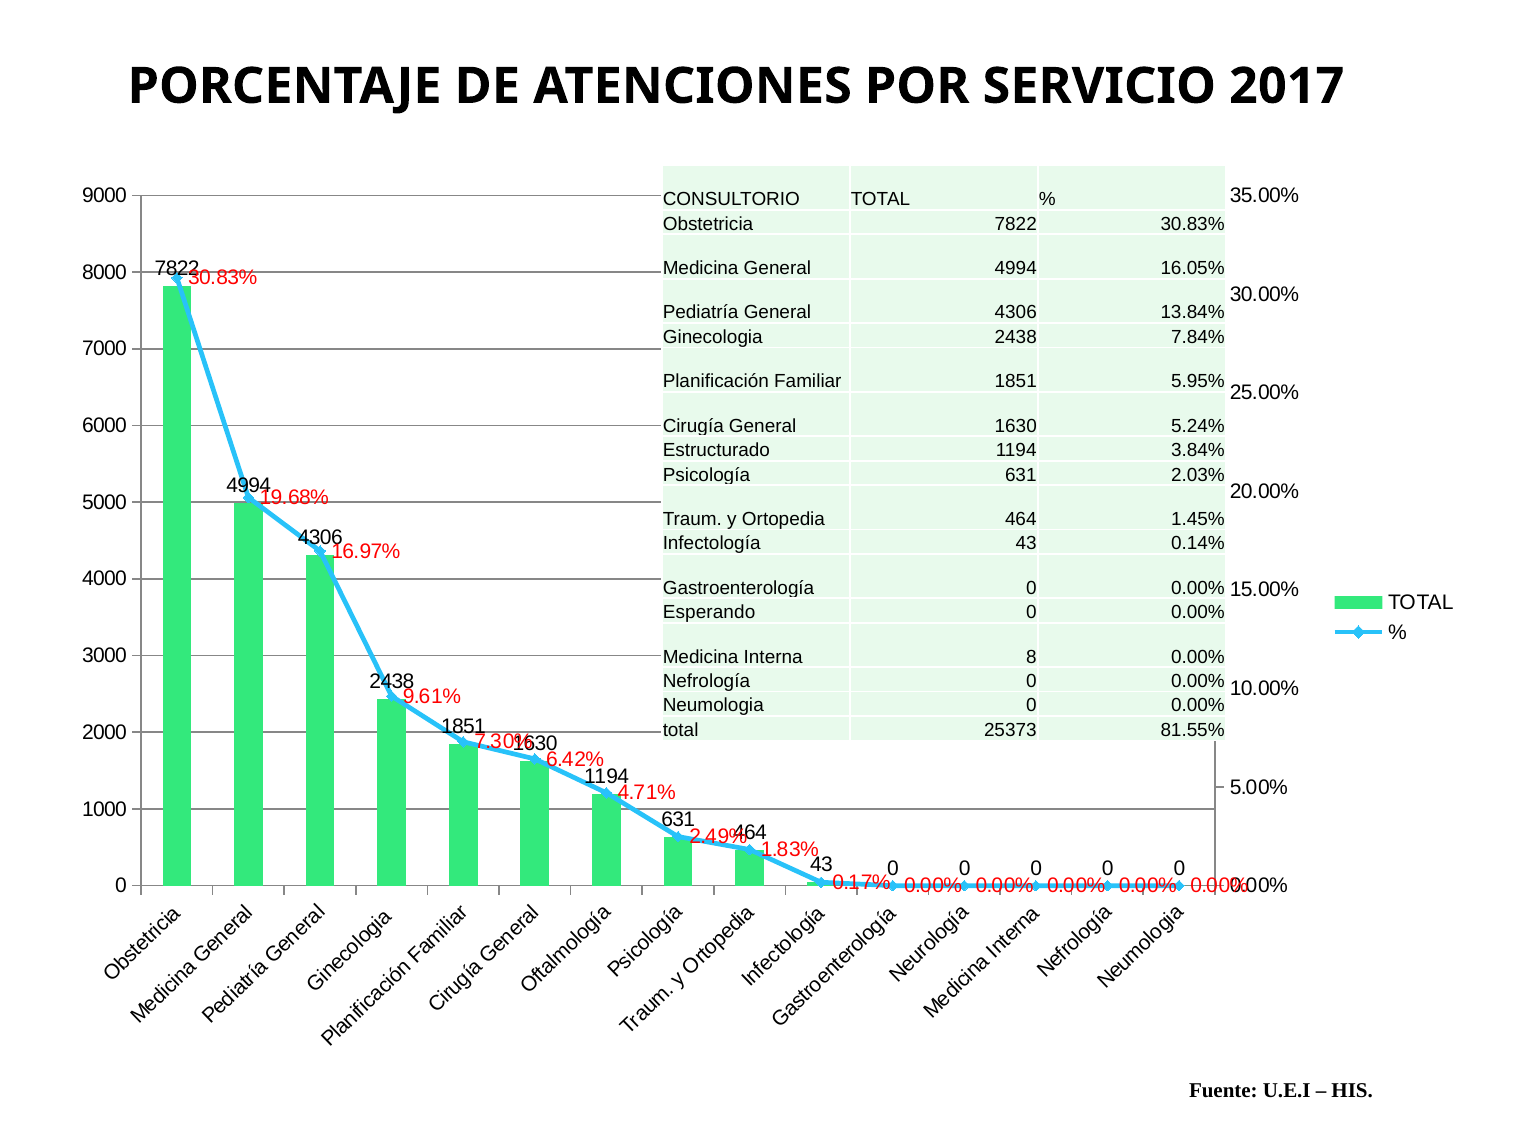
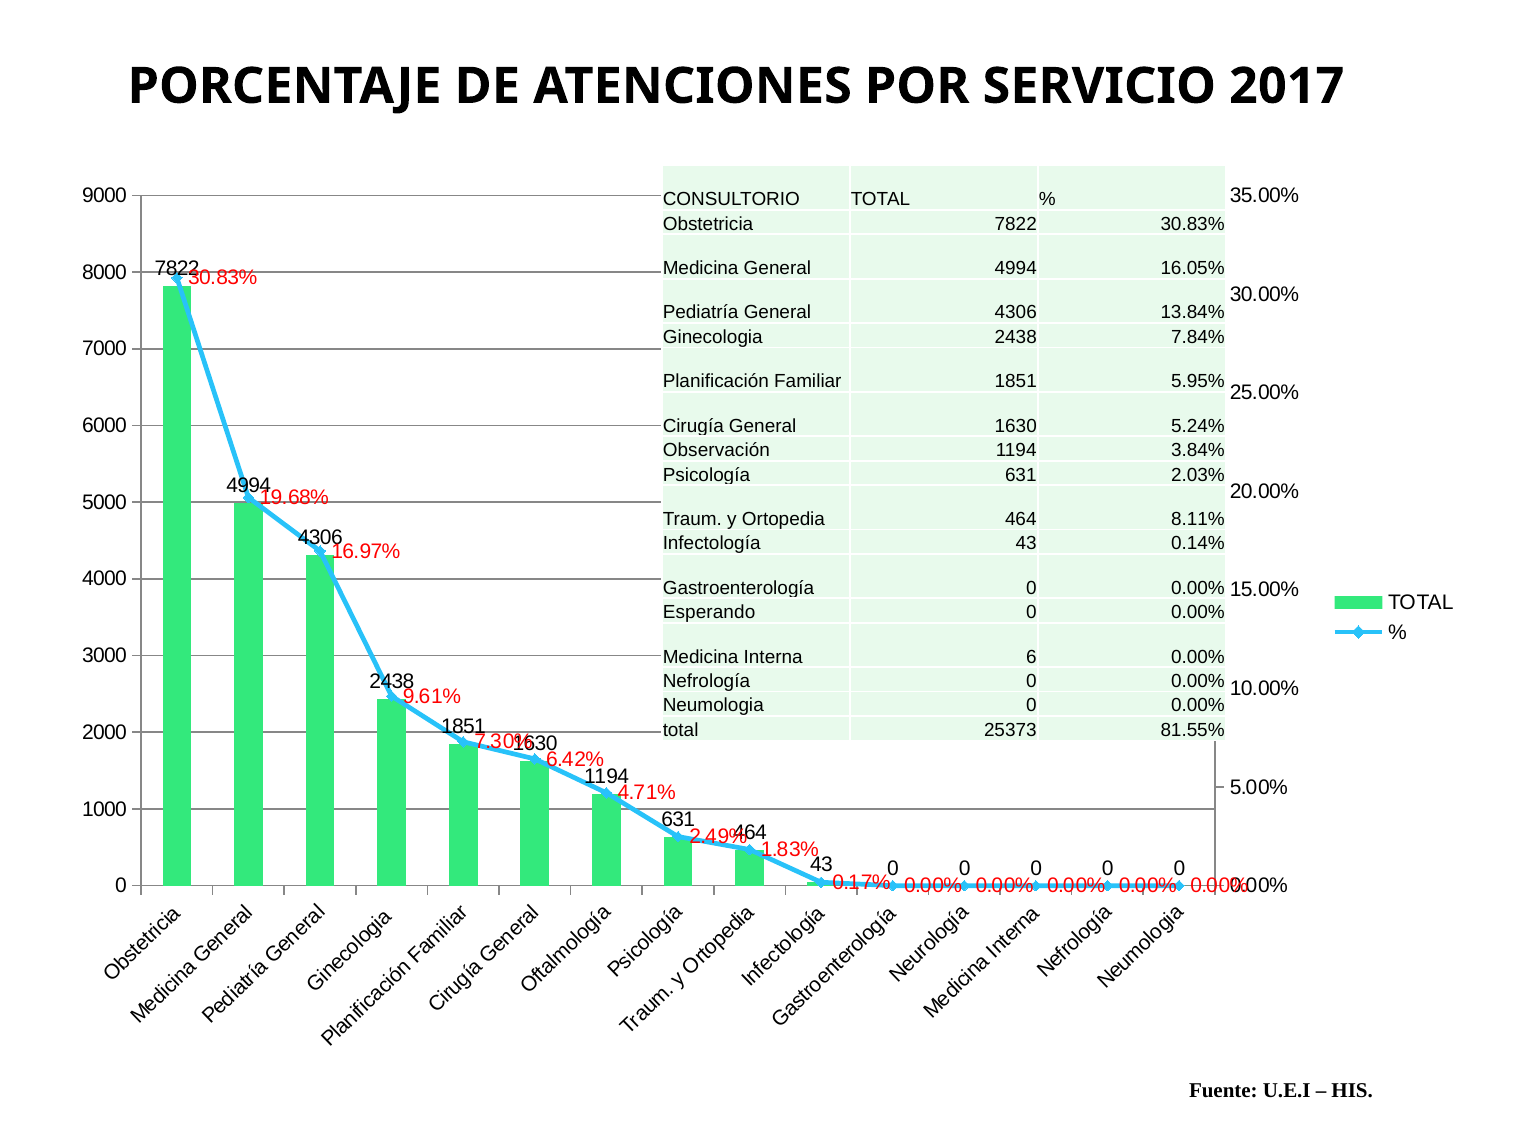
Estructurado: Estructurado -> Observación
1.45%: 1.45% -> 8.11%
8: 8 -> 6
